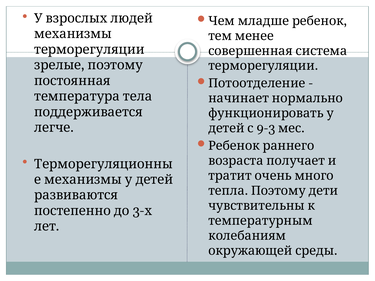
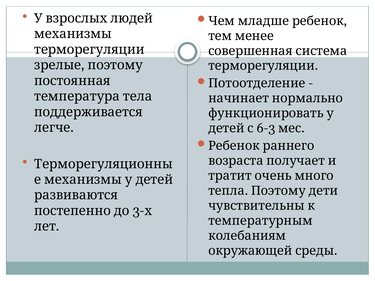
9-3: 9-3 -> 6-3
